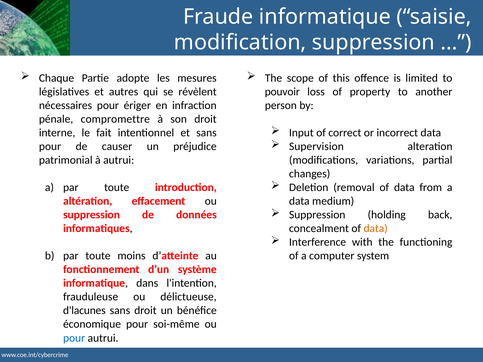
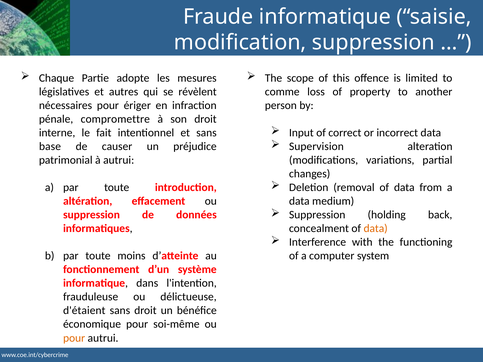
pouvoir: pouvoir -> comme
pour at (50, 146): pour -> base
d'lacunes: d'lacunes -> d'étaient
pour at (74, 338) colour: blue -> orange
